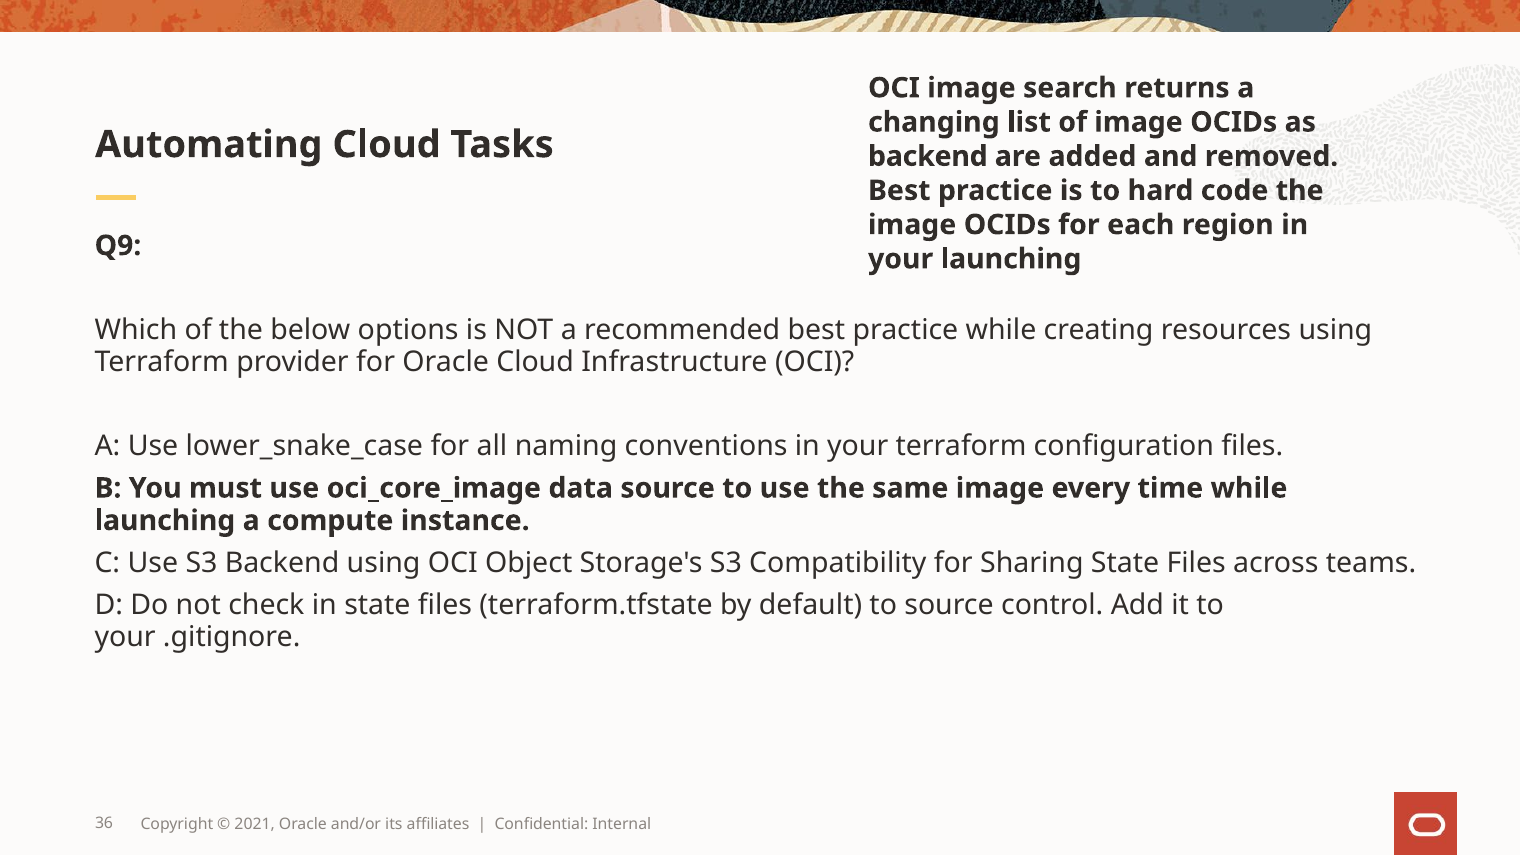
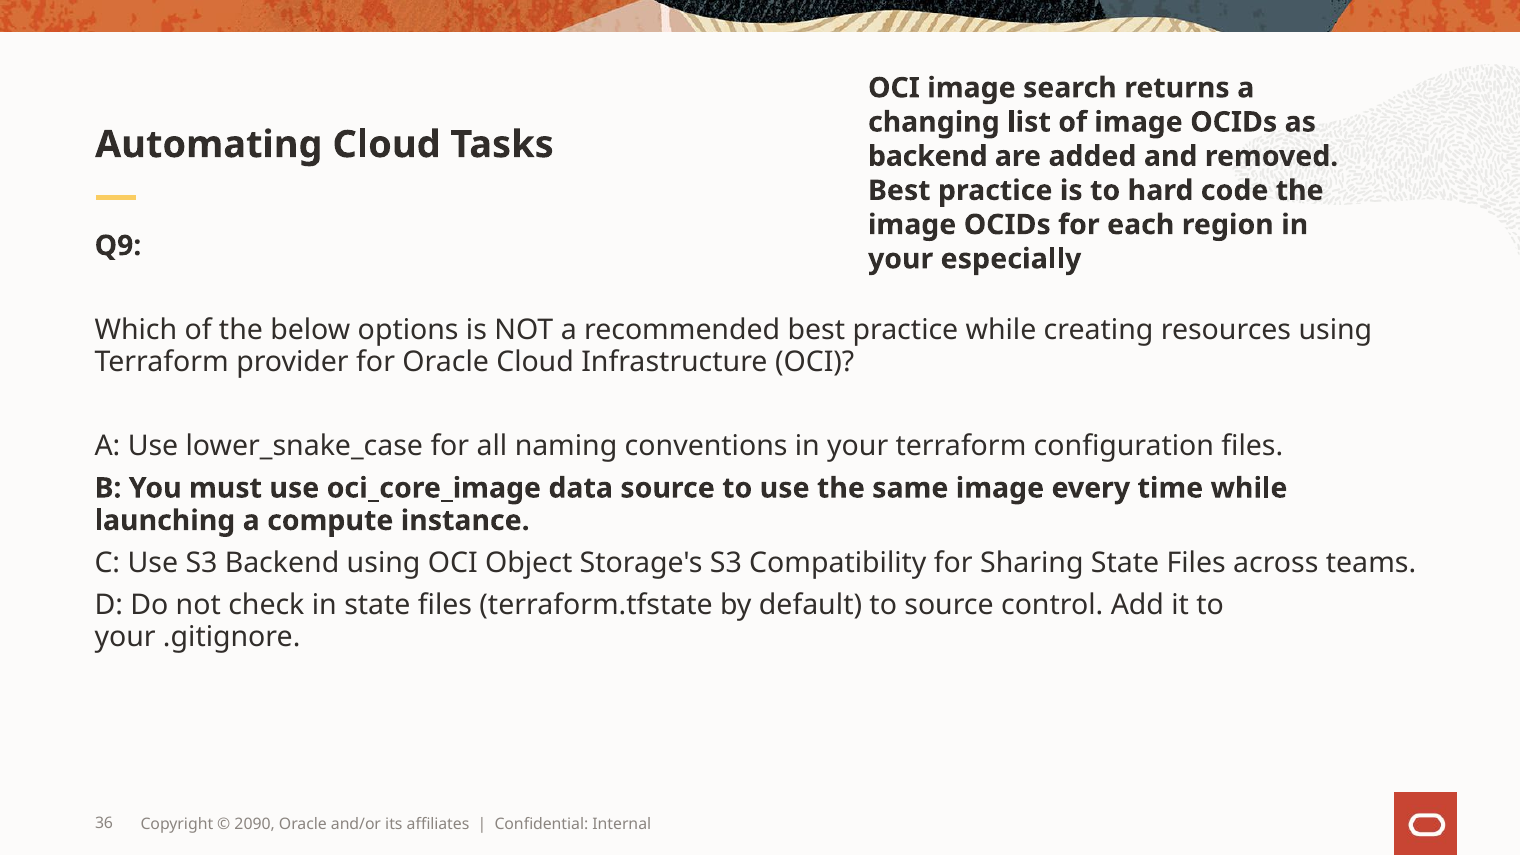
your launching: launching -> especially
2021: 2021 -> 2090
